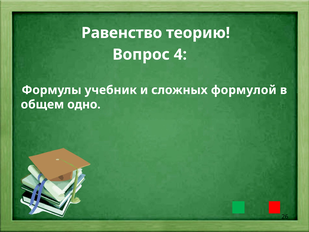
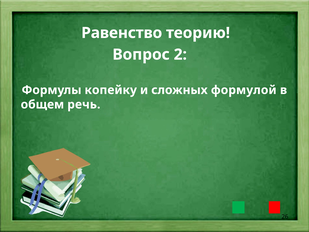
4: 4 -> 2
учебник: учебник -> копейку
одно: одно -> речь
